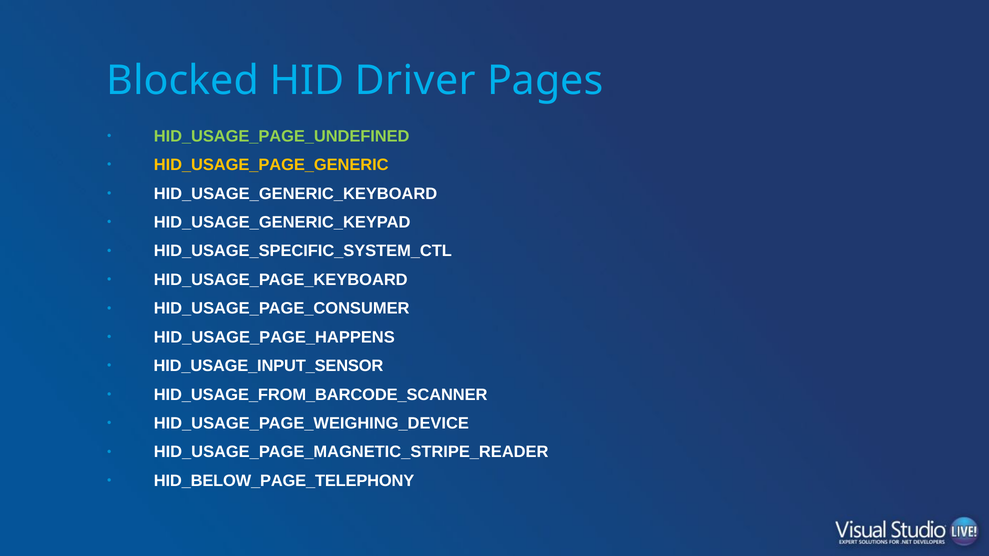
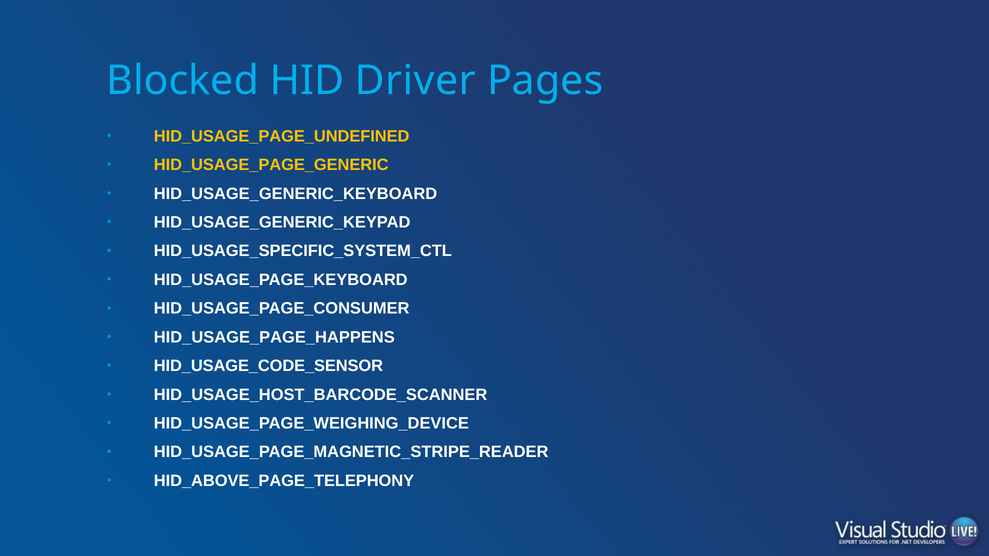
HID_USAGE_PAGE_UNDEFINED colour: light green -> yellow
HID_USAGE_INPUT_SENSOR: HID_USAGE_INPUT_SENSOR -> HID_USAGE_CODE_SENSOR
HID_USAGE_FROM_BARCODE_SCANNER: HID_USAGE_FROM_BARCODE_SCANNER -> HID_USAGE_HOST_BARCODE_SCANNER
HID_BELOW_PAGE_TELEPHONY: HID_BELOW_PAGE_TELEPHONY -> HID_ABOVE_PAGE_TELEPHONY
